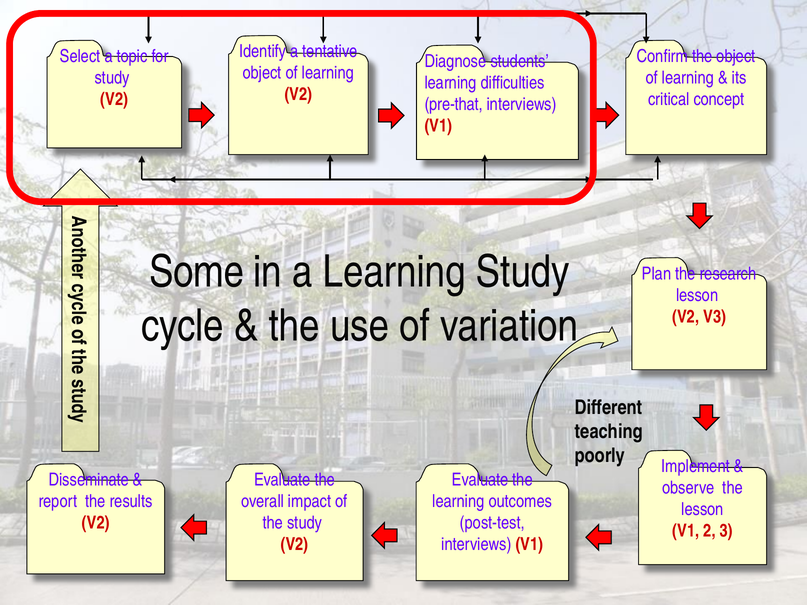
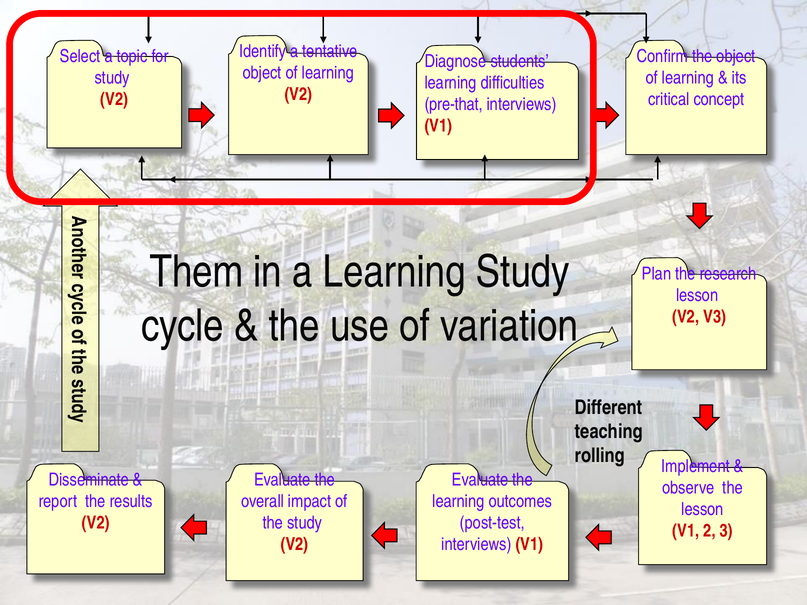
Some: Some -> Them
poorly: poorly -> rolling
